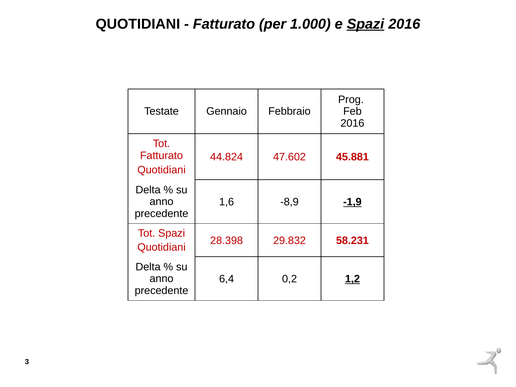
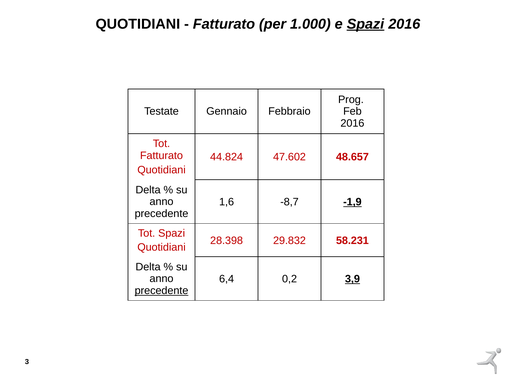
45.881: 45.881 -> 48.657
-8,9: -8,9 -> -8,7
1,2: 1,2 -> 3,9
precedente at (162, 291) underline: none -> present
